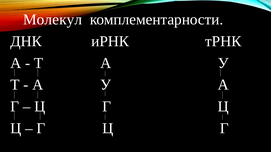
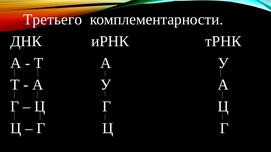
Молекул: Молекул -> Третьего
